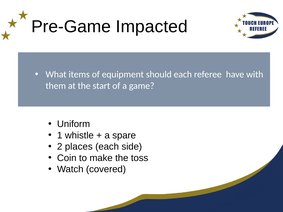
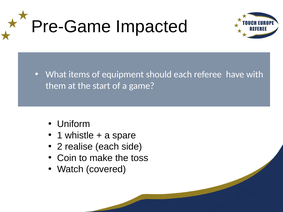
places: places -> realise
